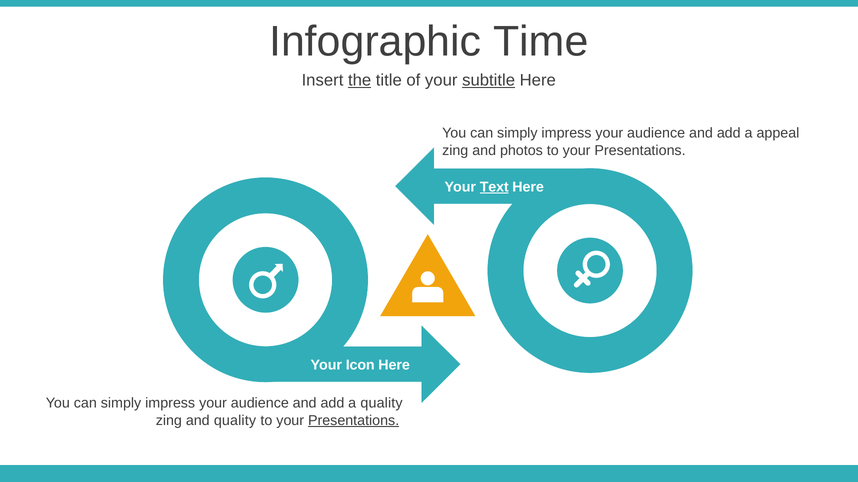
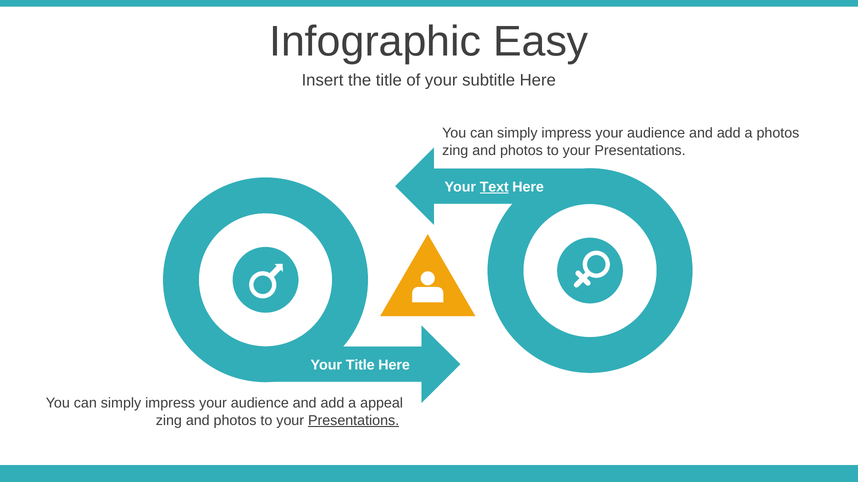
Time: Time -> Easy
the underline: present -> none
subtitle underline: present -> none
a appeal: appeal -> photos
Your Icon: Icon -> Title
a quality: quality -> appeal
quality at (235, 421): quality -> photos
